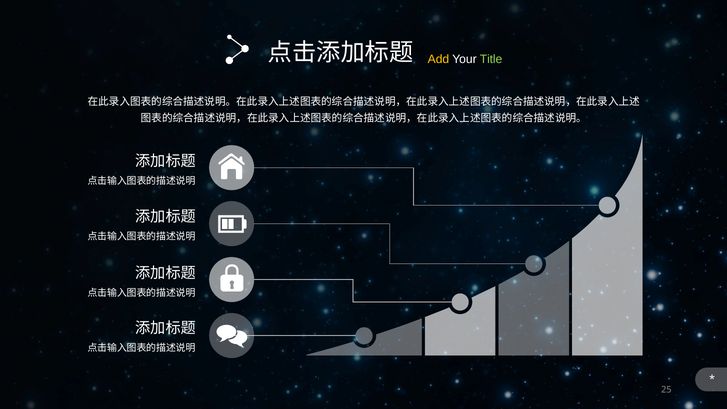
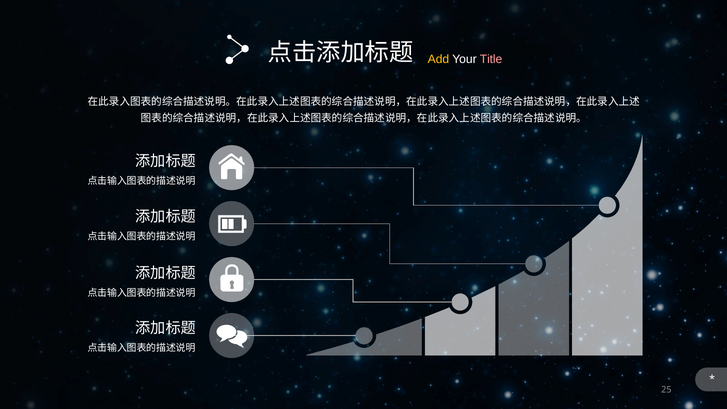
Title colour: light green -> pink
